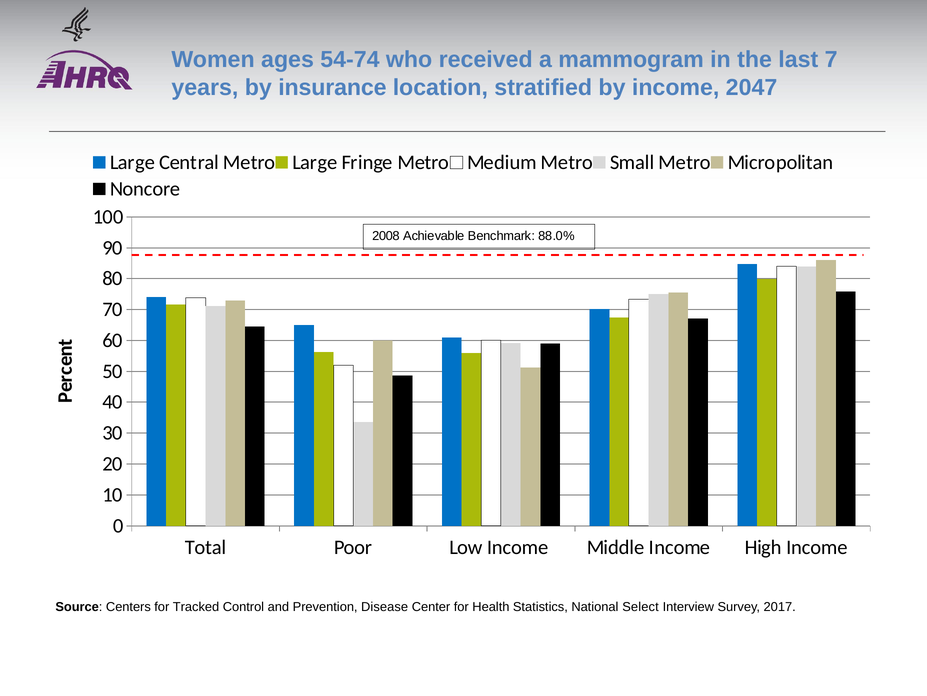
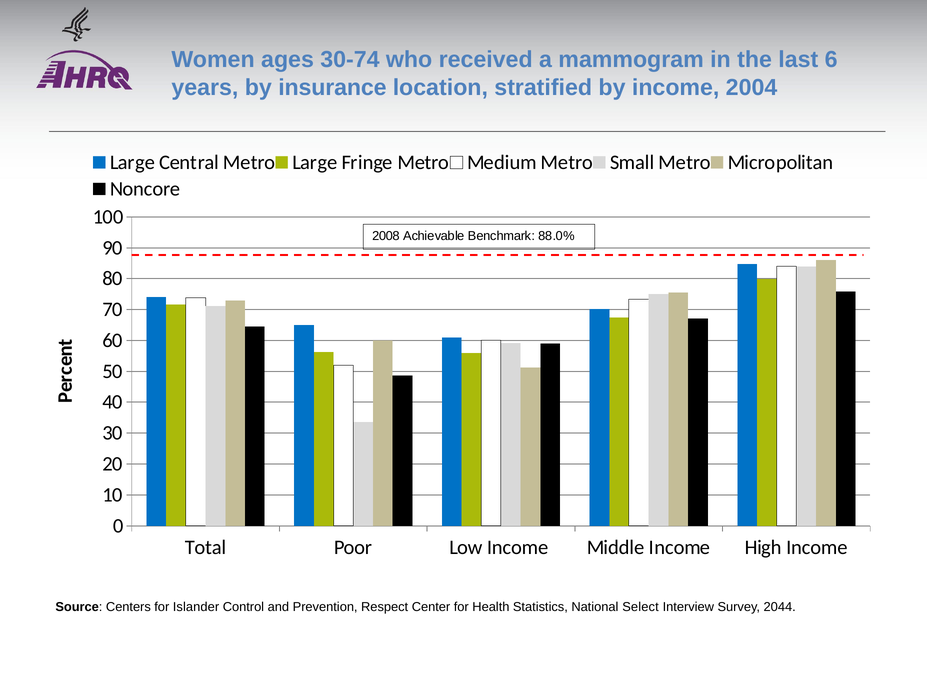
54-74: 54-74 -> 30-74
7: 7 -> 6
2047: 2047 -> 2004
Tracked: Tracked -> Islander
Disease: Disease -> Respect
2017: 2017 -> 2044
